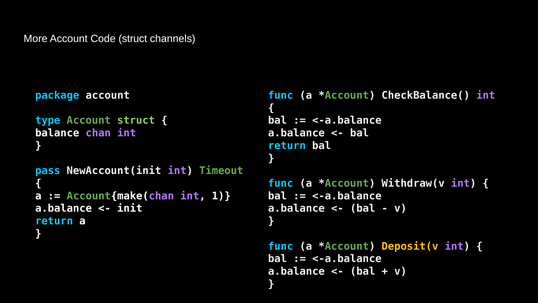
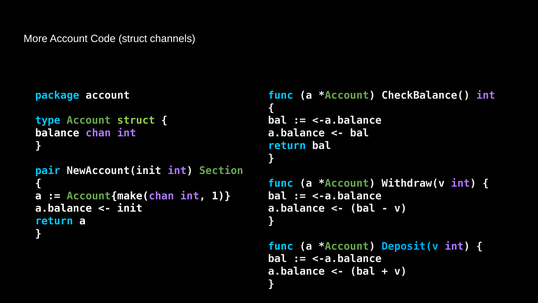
pass: pass -> pair
Timeout: Timeout -> Section
Deposit(v colour: yellow -> light blue
